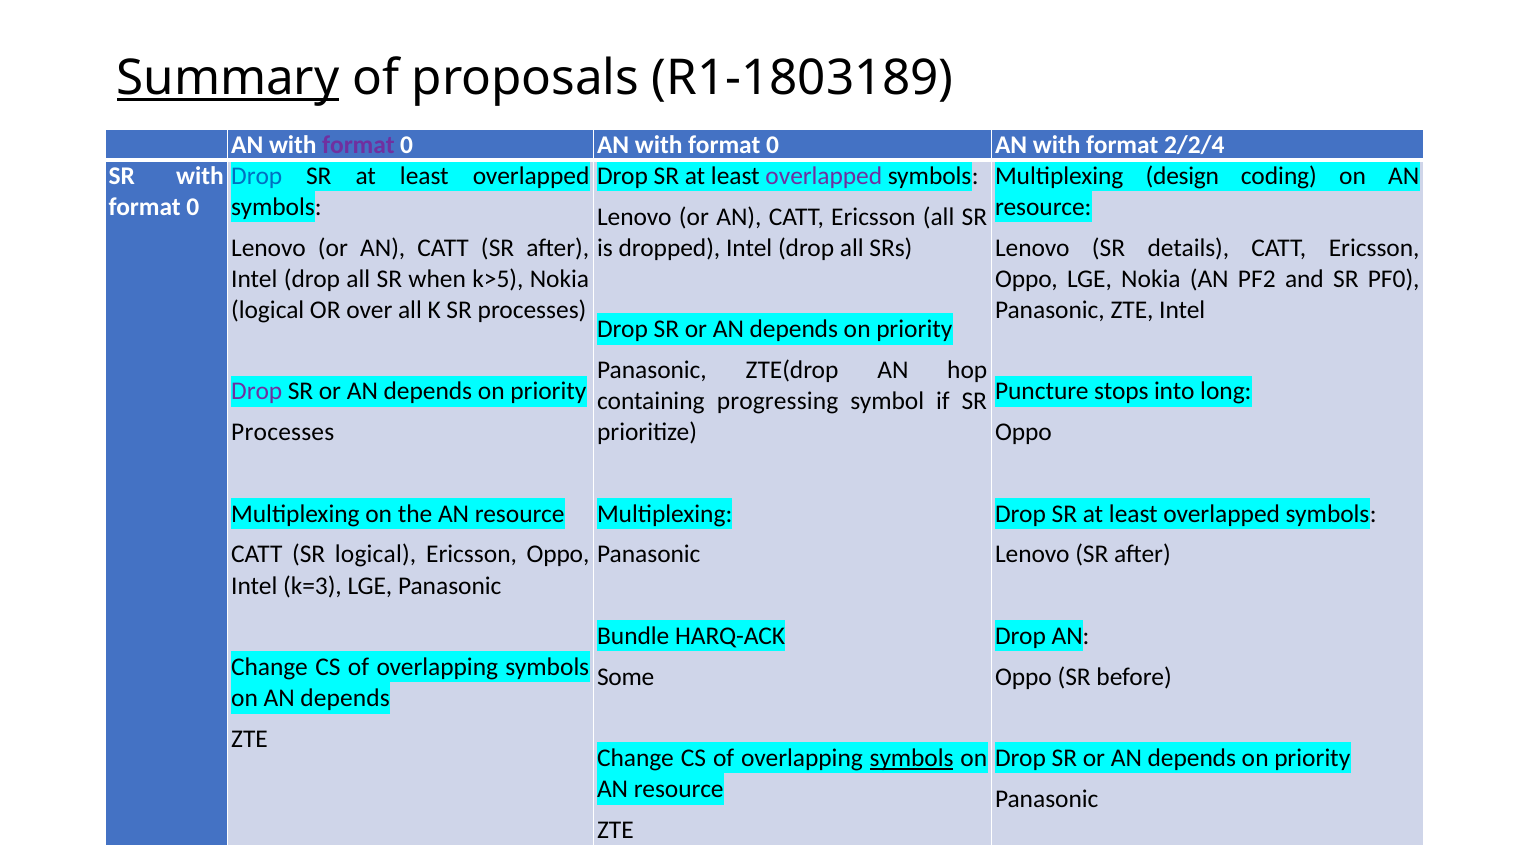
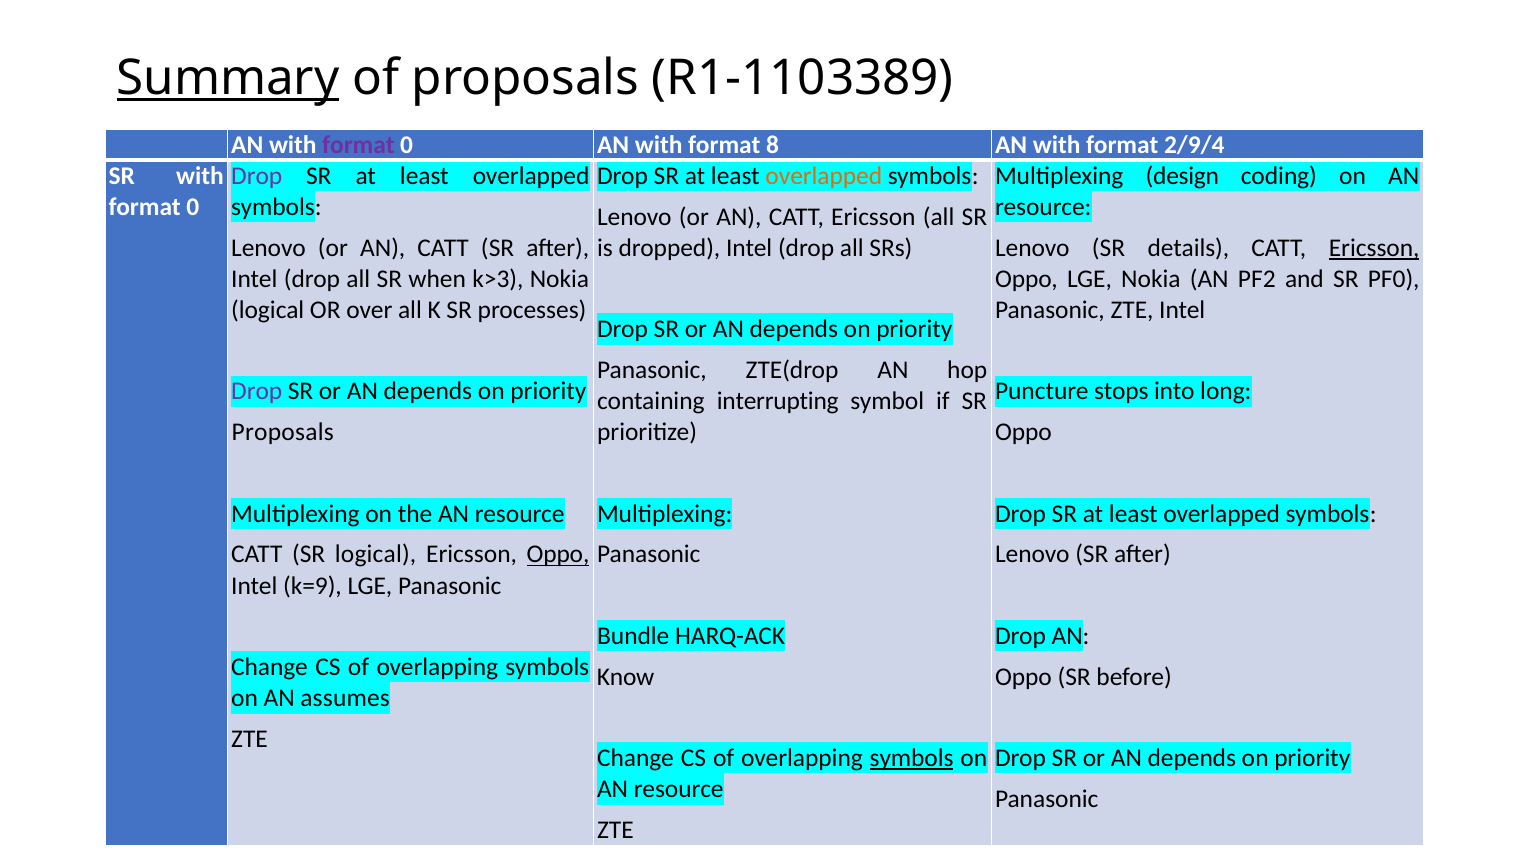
R1-1803189: R1-1803189 -> R1-1103389
0 at (773, 145): 0 -> 8
2/2/4: 2/2/4 -> 2/9/4
Drop at (257, 176) colour: blue -> purple
overlapped at (824, 176) colour: purple -> orange
Ericsson at (1374, 248) underline: none -> present
k>5: k>5 -> k>3
progressing: progressing -> interrupting
Processes at (283, 432): Processes -> Proposals
Oppo at (558, 554) underline: none -> present
k=3: k=3 -> k=9
Some: Some -> Know
on AN depends: depends -> assumes
